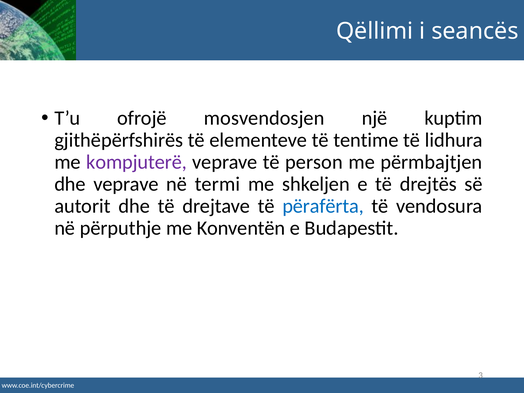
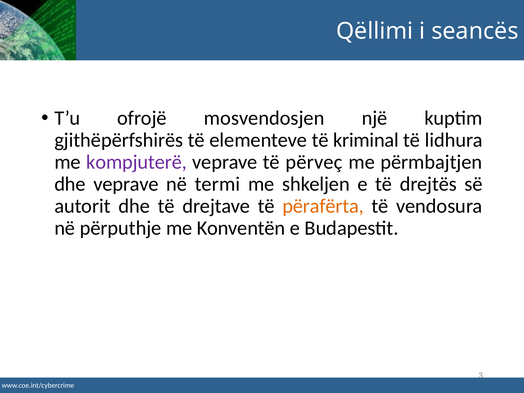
tentime: tentime -> kriminal
person: person -> përveç
përafërta colour: blue -> orange
